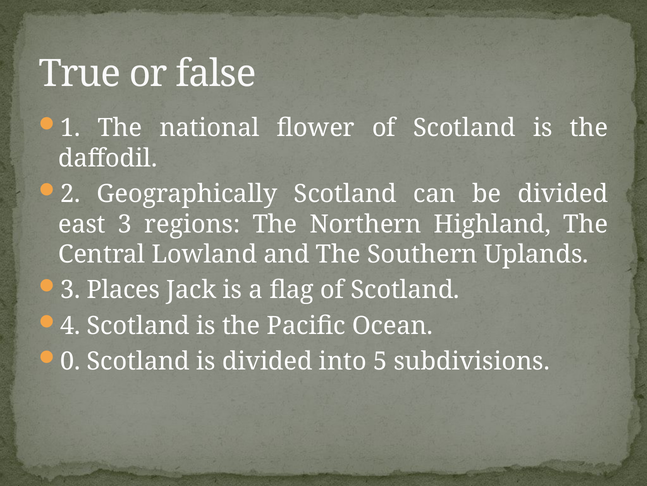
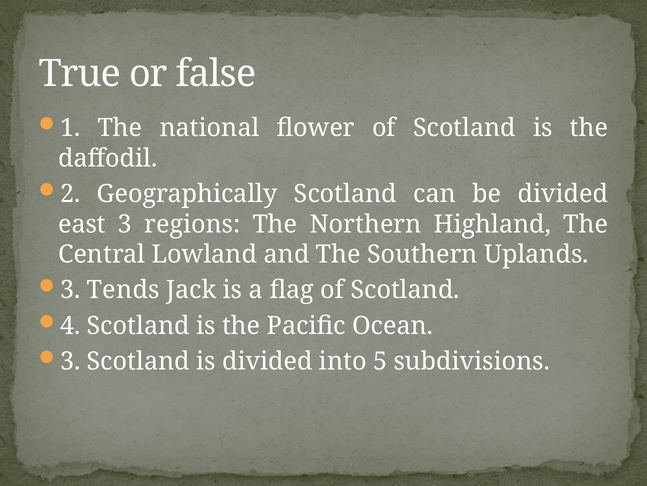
Places: Places -> Tends
0 at (70, 361): 0 -> 3
